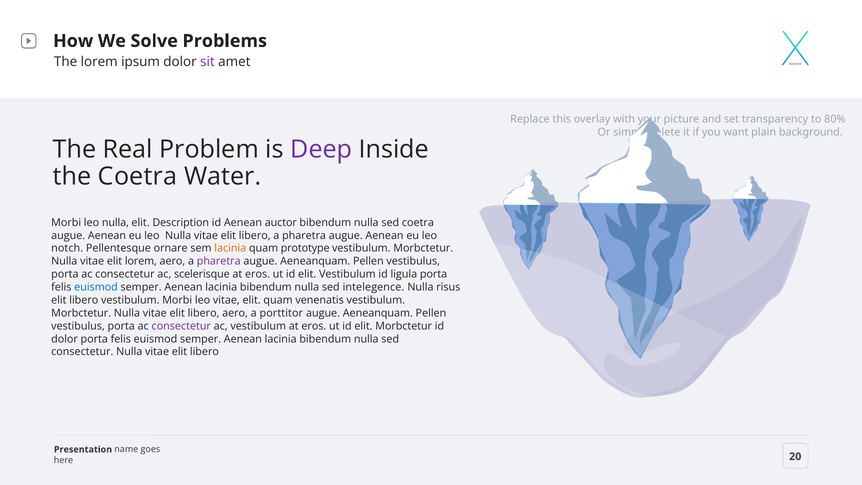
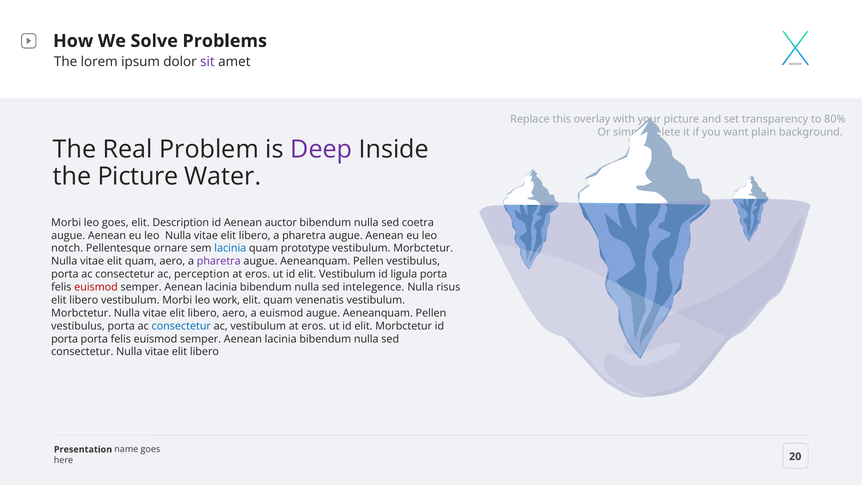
the Coetra: Coetra -> Picture
Morbi leo nulla: nulla -> goes
lacinia at (230, 248) colour: orange -> blue
vitae elit lorem: lorem -> quam
scelerisque: scelerisque -> perception
euismod at (96, 287) colour: blue -> red
leo vitae: vitae -> work
a porttitor: porttitor -> euismod
consectetur at (181, 326) colour: purple -> blue
dolor at (65, 339): dolor -> porta
